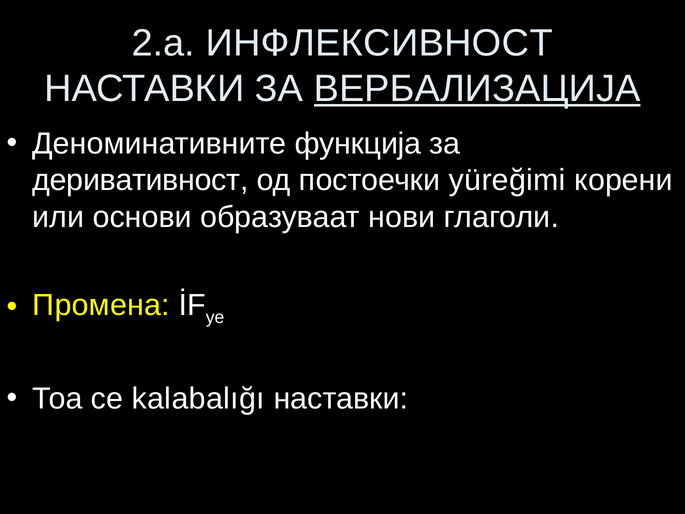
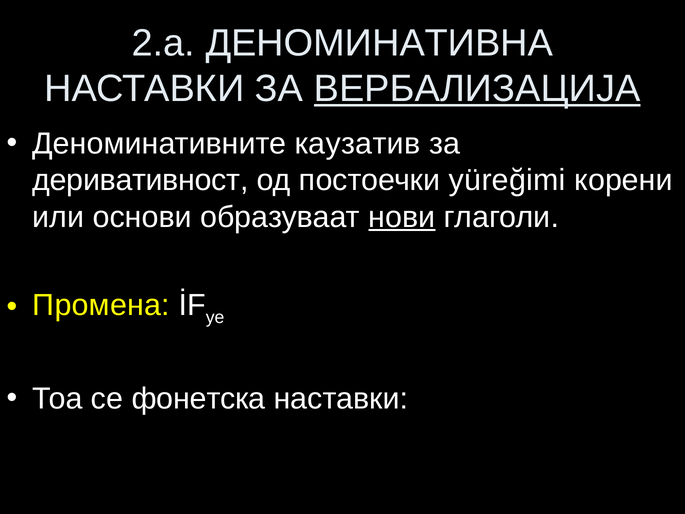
ИНФЛЕКСИВНОСТ: ИНФЛЕКСИВНОСТ -> ДЕНОМИНАТИВНА
функција: функција -> каузатив
нови underline: none -> present
kalabalığı: kalabalığı -> фонетска
